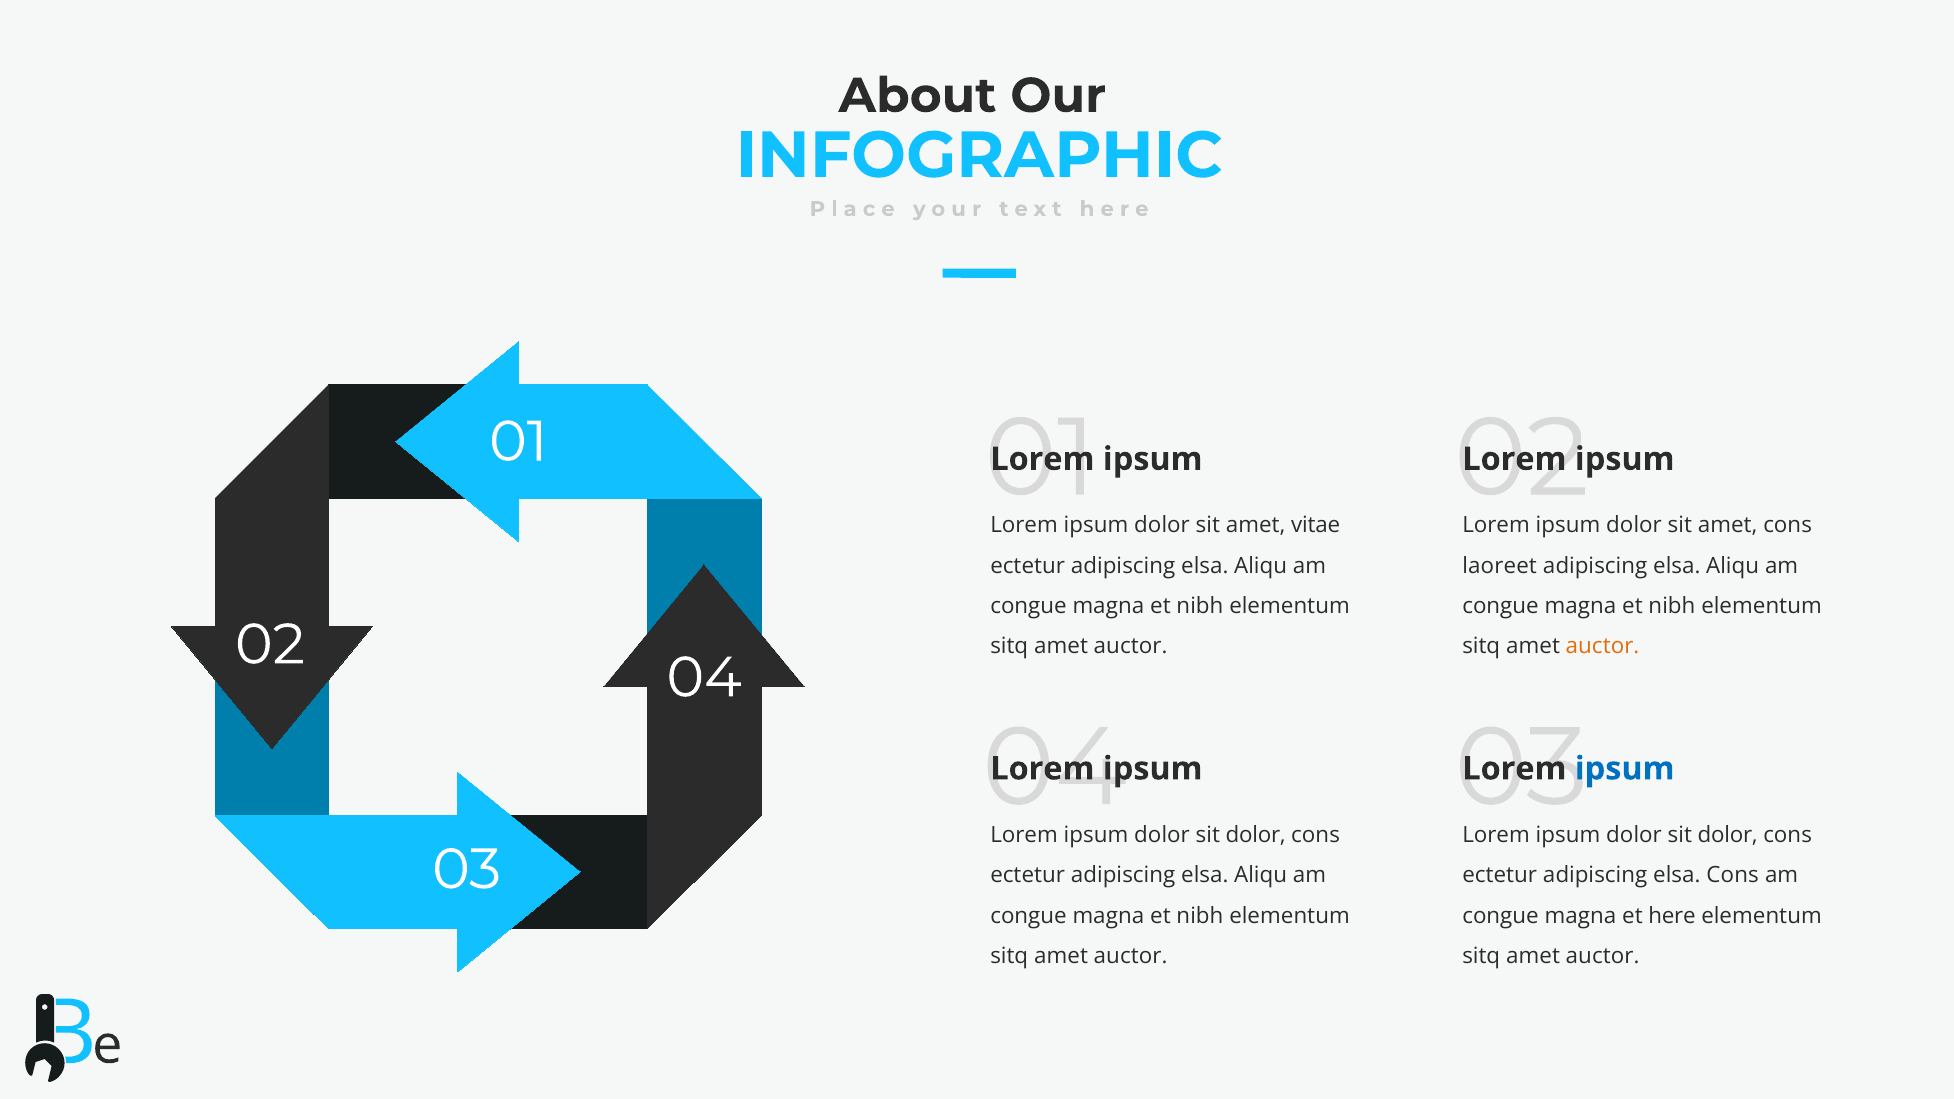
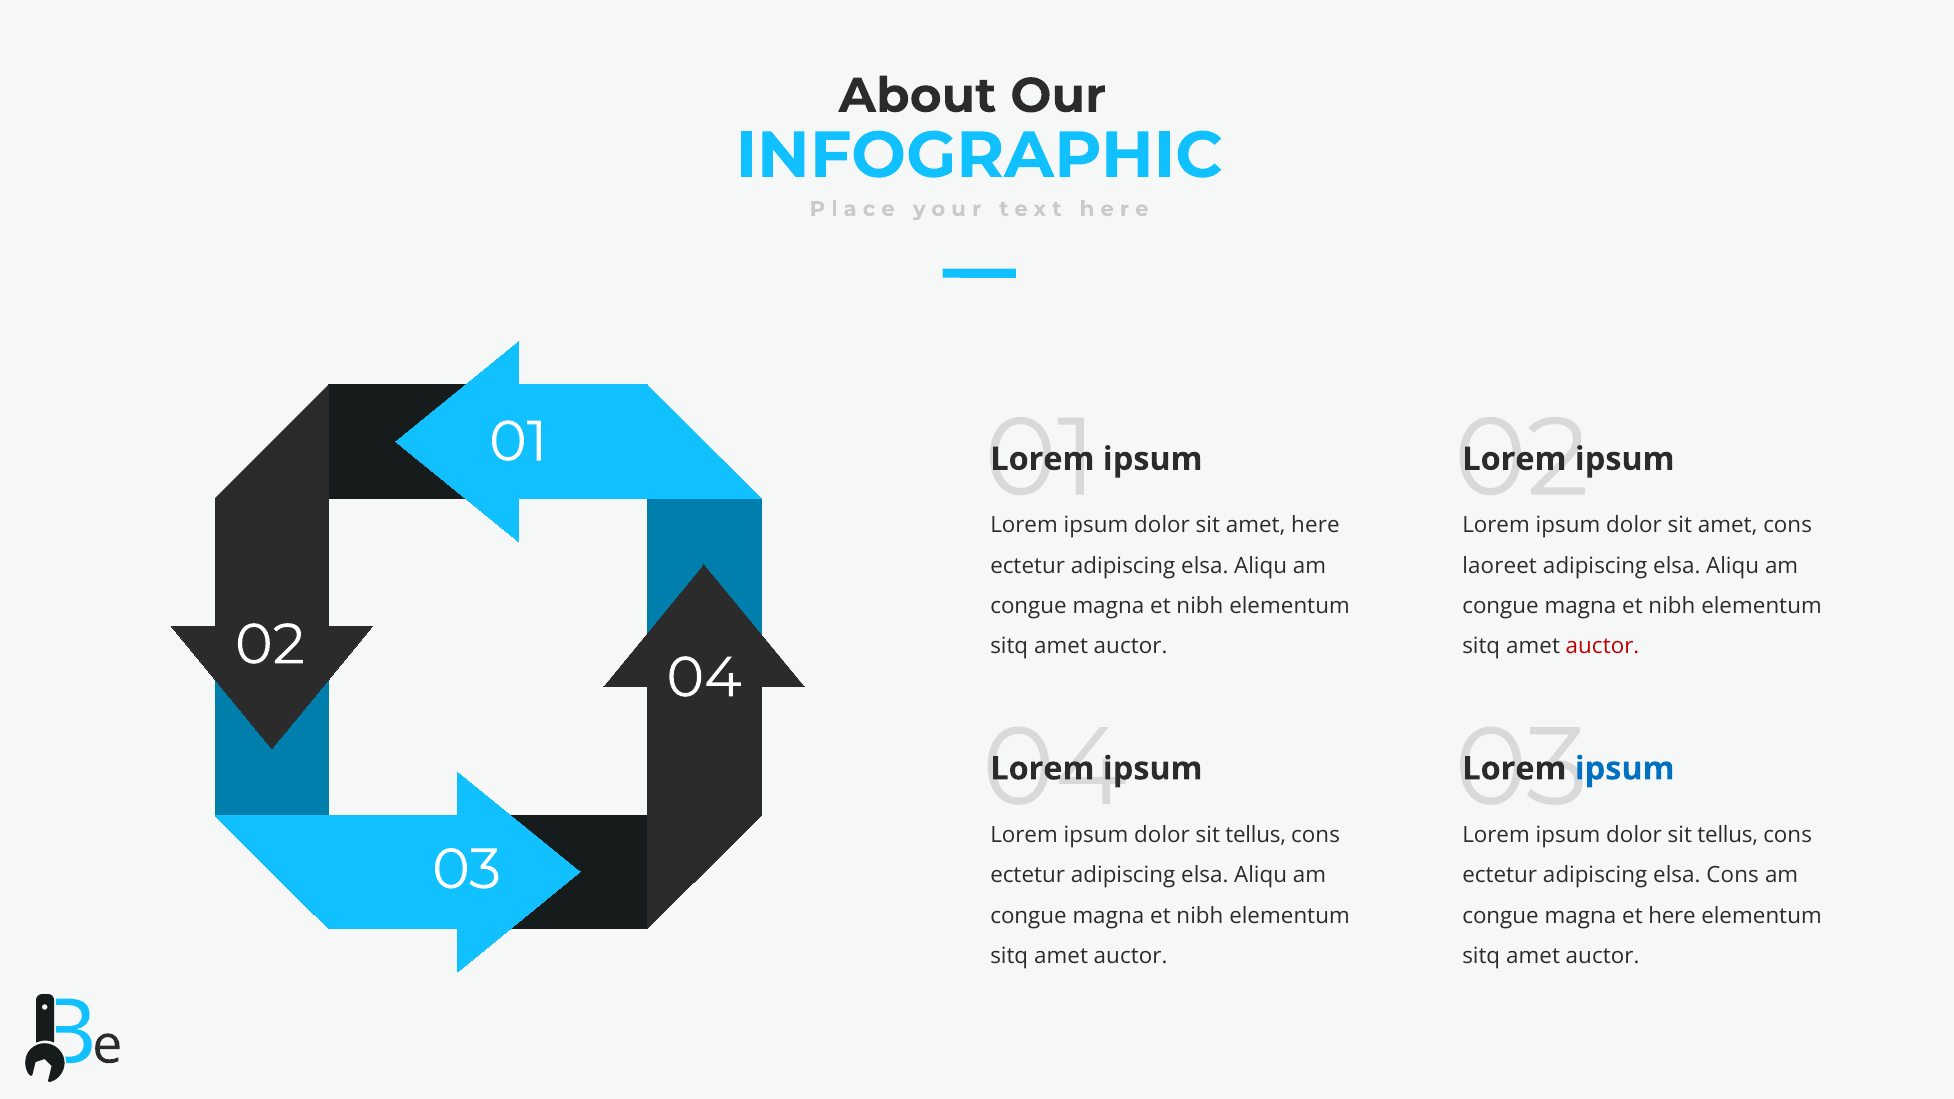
amet vitae: vitae -> here
auctor at (1603, 647) colour: orange -> red
dolor at (1256, 835): dolor -> tellus
dolor at (1728, 835): dolor -> tellus
